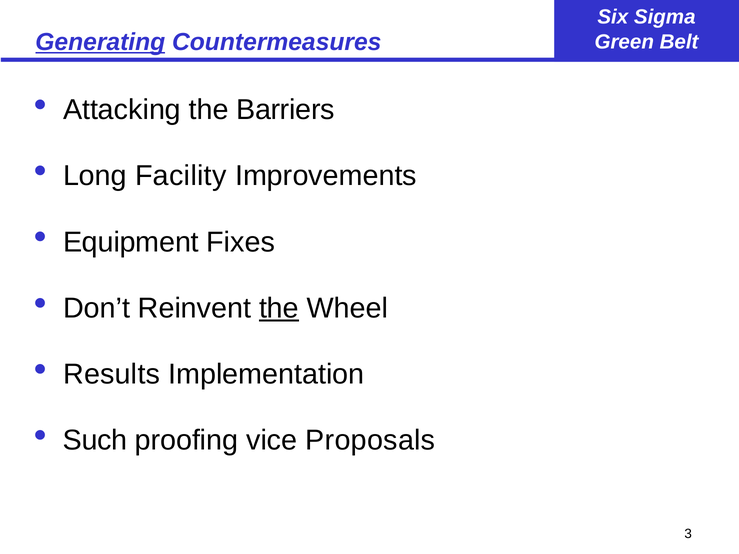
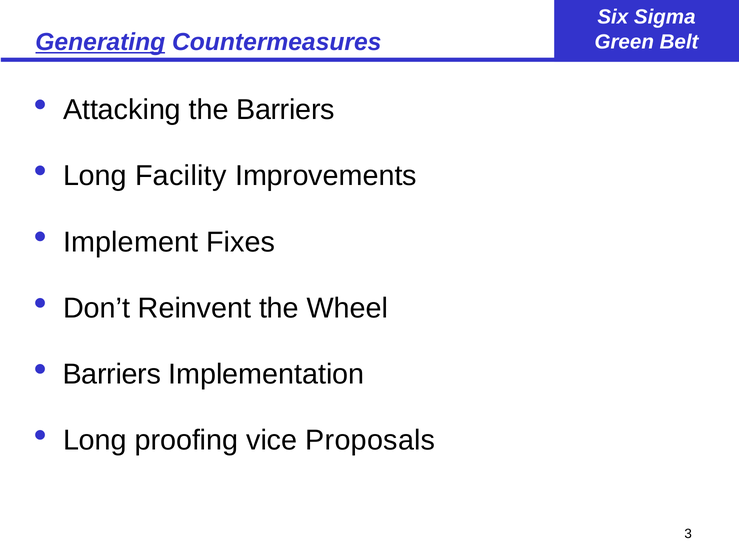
Equipment: Equipment -> Implement
the at (279, 308) underline: present -> none
Results at (112, 374): Results -> Barriers
Such at (95, 441): Such -> Long
